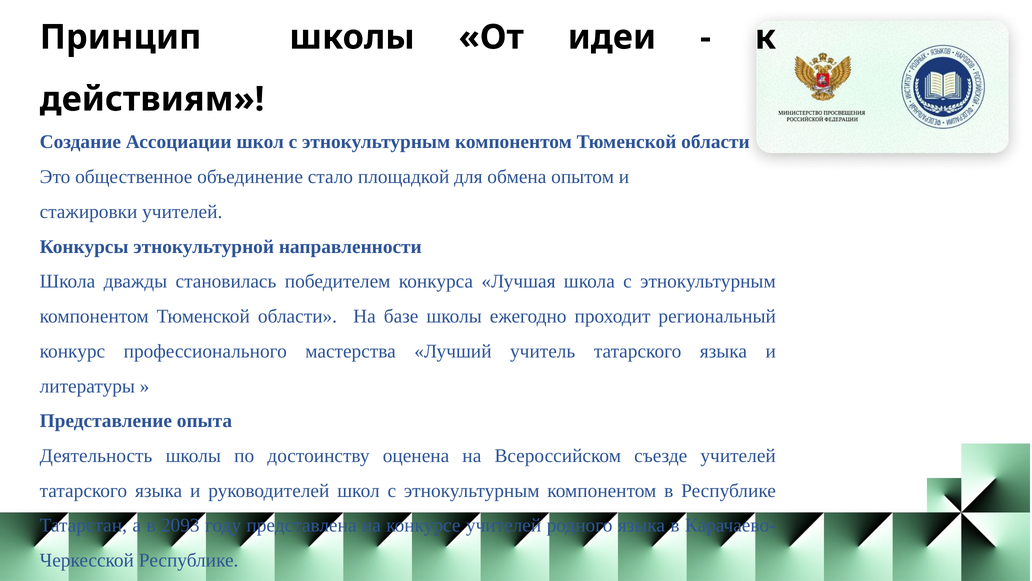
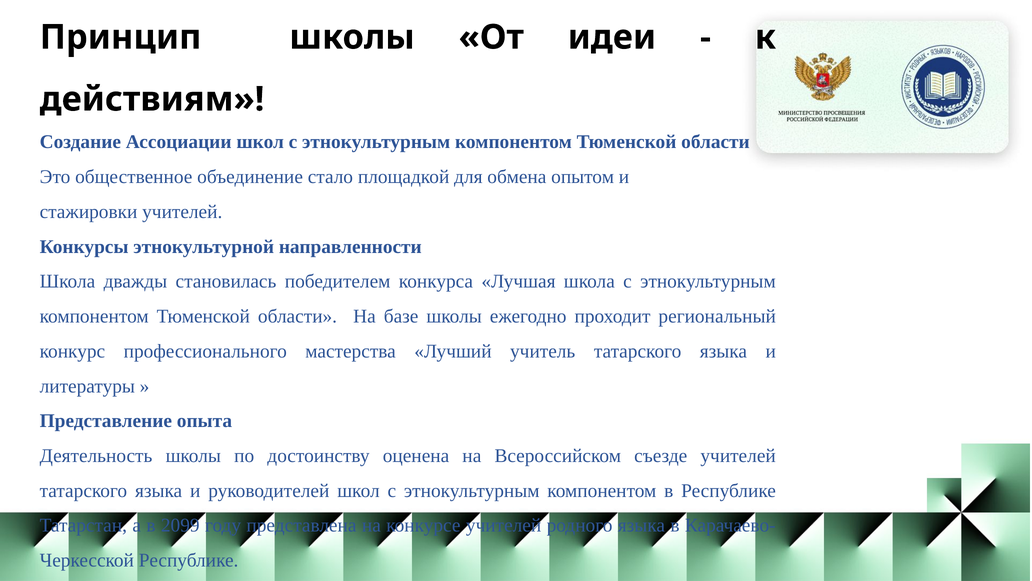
2093: 2093 -> 2099
